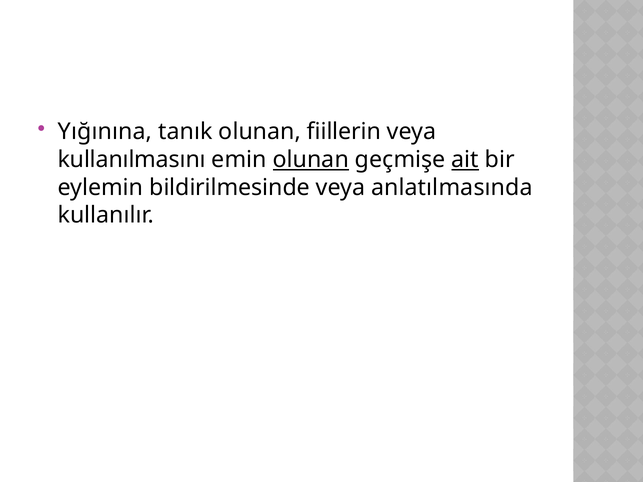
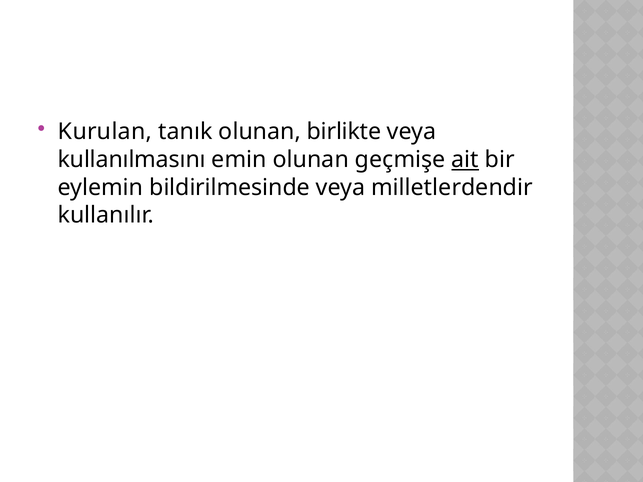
Yığınına: Yığınına -> Kurulan
fiillerin: fiillerin -> birlikte
olunan at (311, 160) underline: present -> none
anlatılmasında: anlatılmasında -> milletlerdendir
